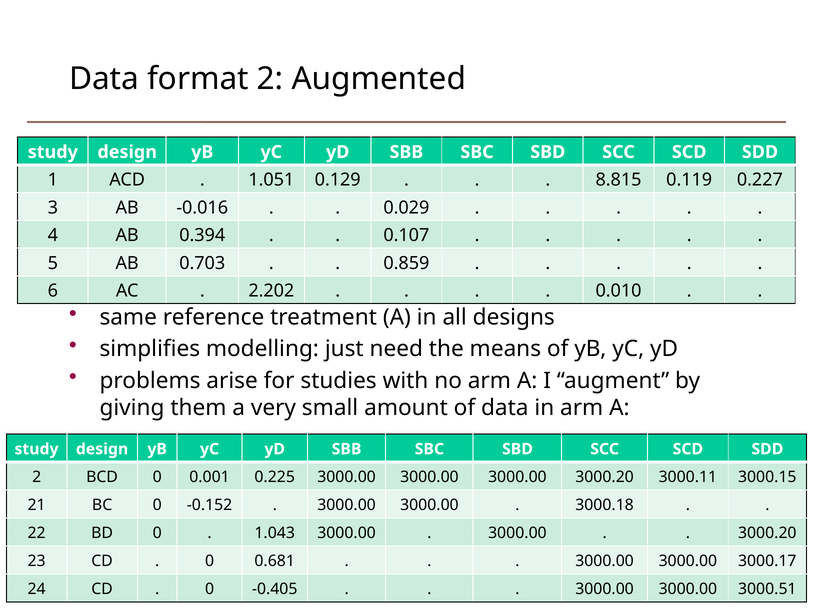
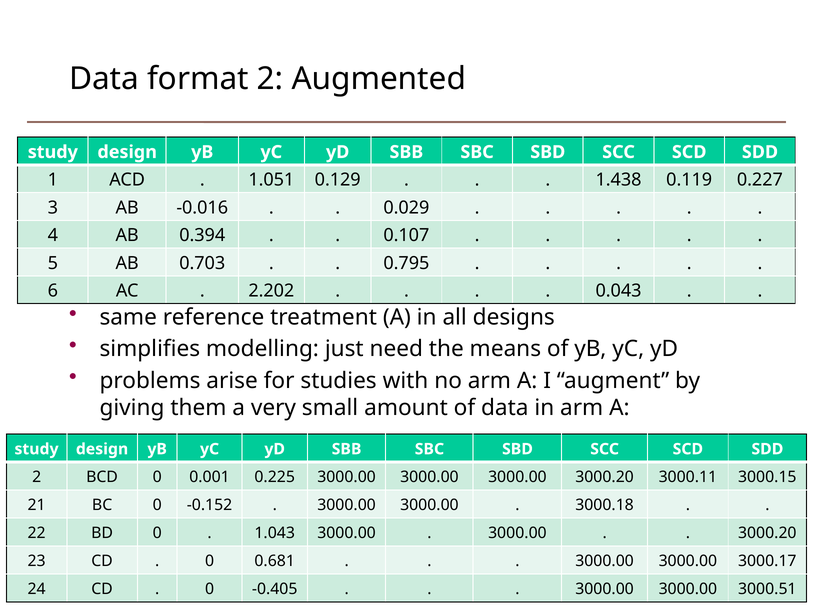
8.815: 8.815 -> 1.438
0.859: 0.859 -> 0.795
0.010: 0.010 -> 0.043
